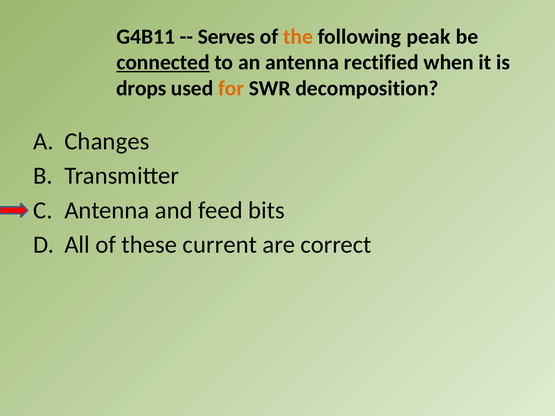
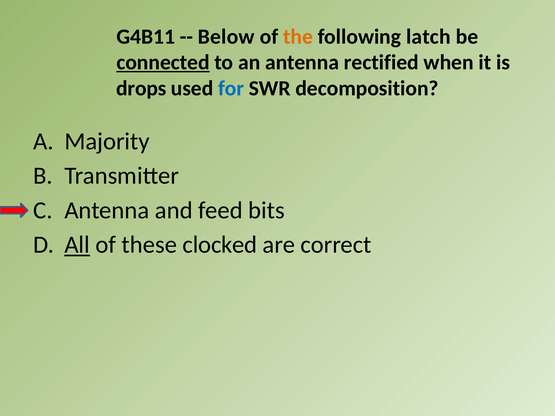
Serves: Serves -> Below
peak: peak -> latch
for colour: orange -> blue
Changes: Changes -> Majority
All underline: none -> present
current: current -> clocked
